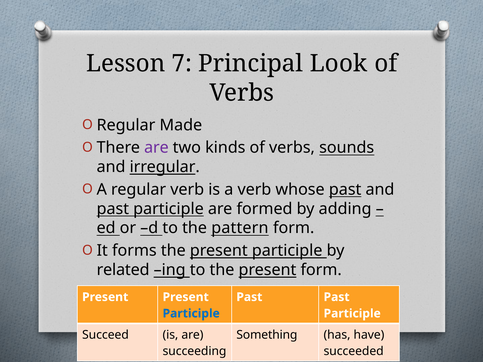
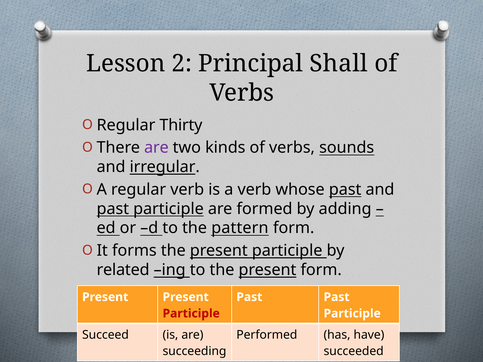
7: 7 -> 2
Look: Look -> Shall
Made: Made -> Thirty
Participle at (191, 314) colour: blue -> red
Something: Something -> Performed
